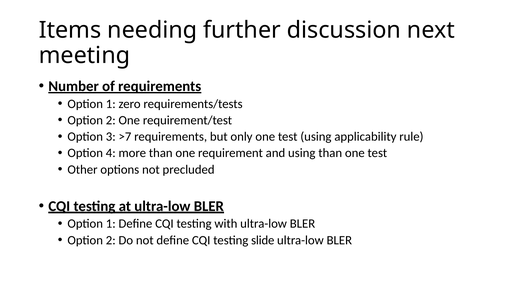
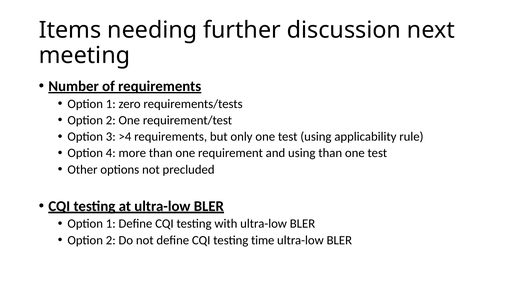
>7: >7 -> >4
slide: slide -> time
